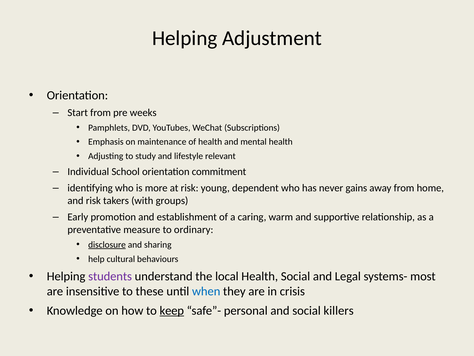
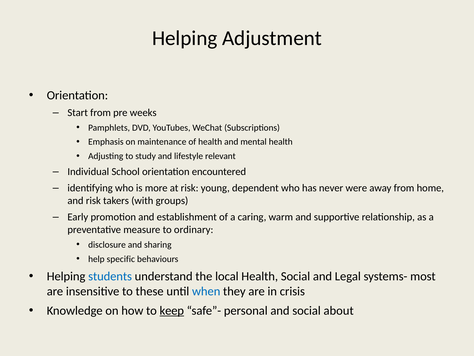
commitment: commitment -> encountered
gains: gains -> were
disclosure underline: present -> none
cultural: cultural -> specific
students colour: purple -> blue
killers: killers -> about
